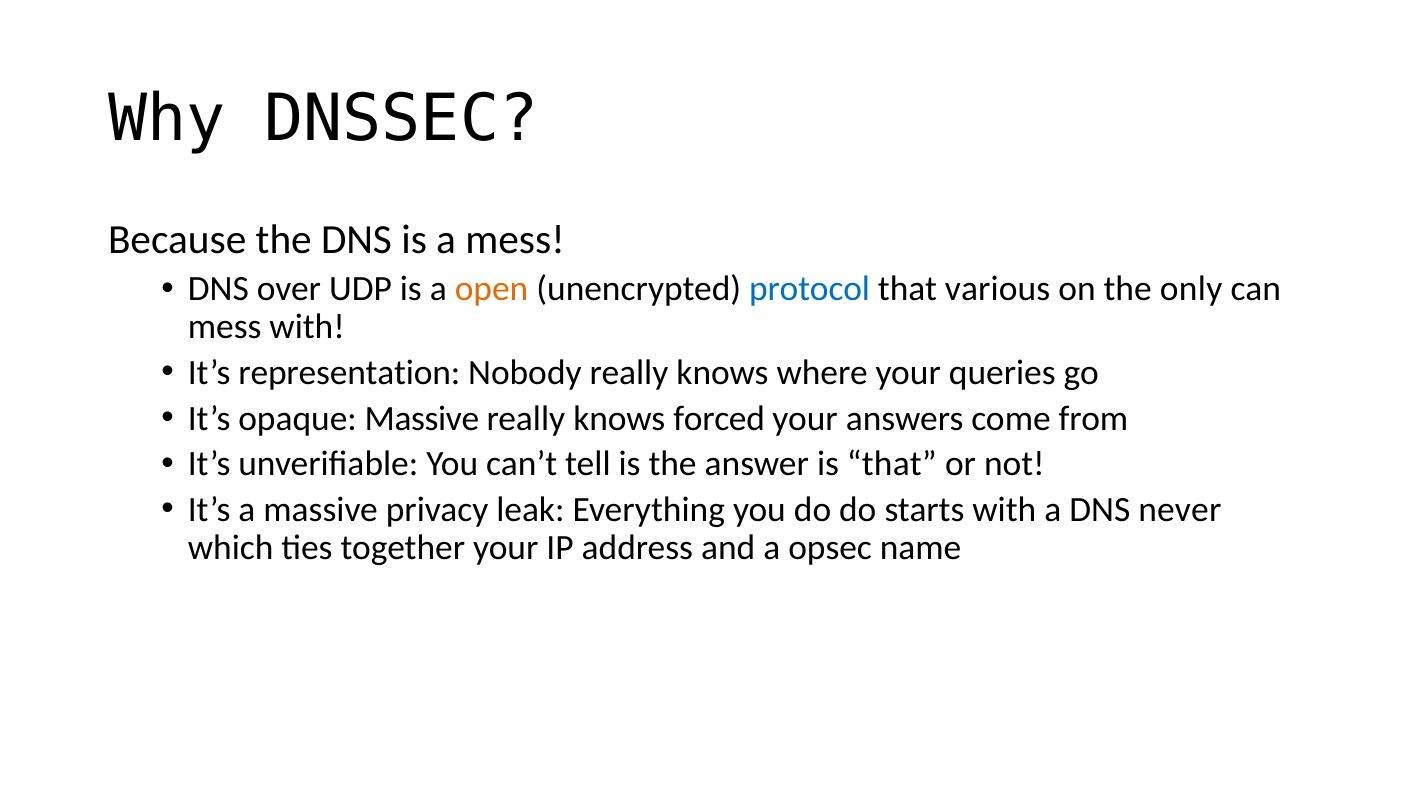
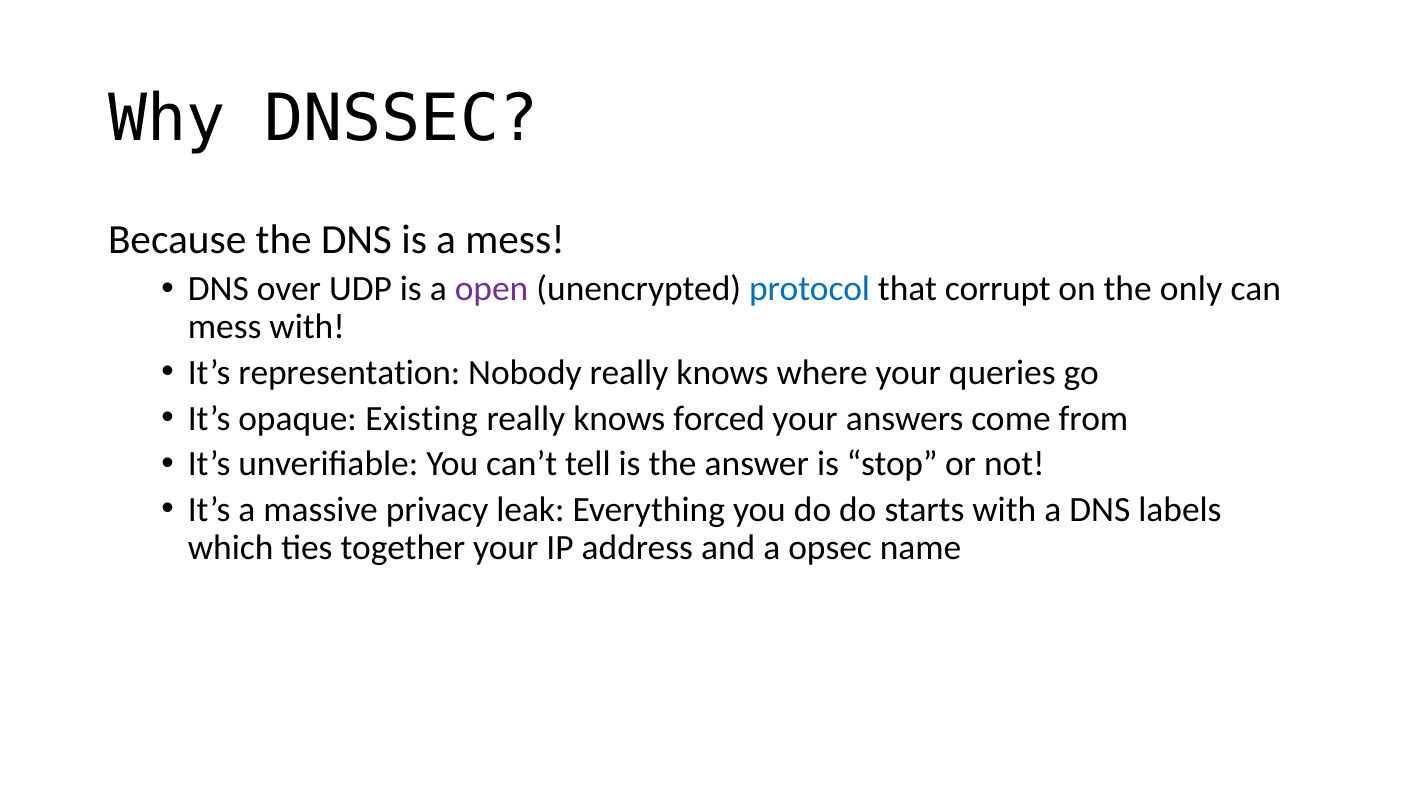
open colour: orange -> purple
various: various -> corrupt
opaque Massive: Massive -> Existing
is that: that -> stop
never: never -> labels
